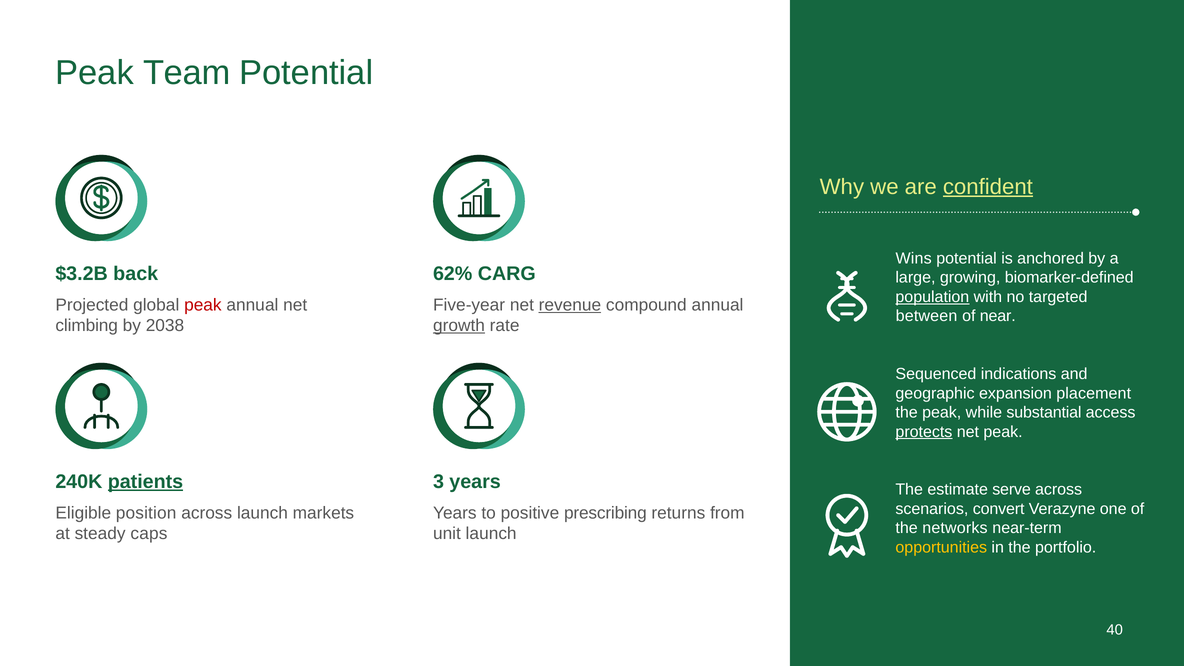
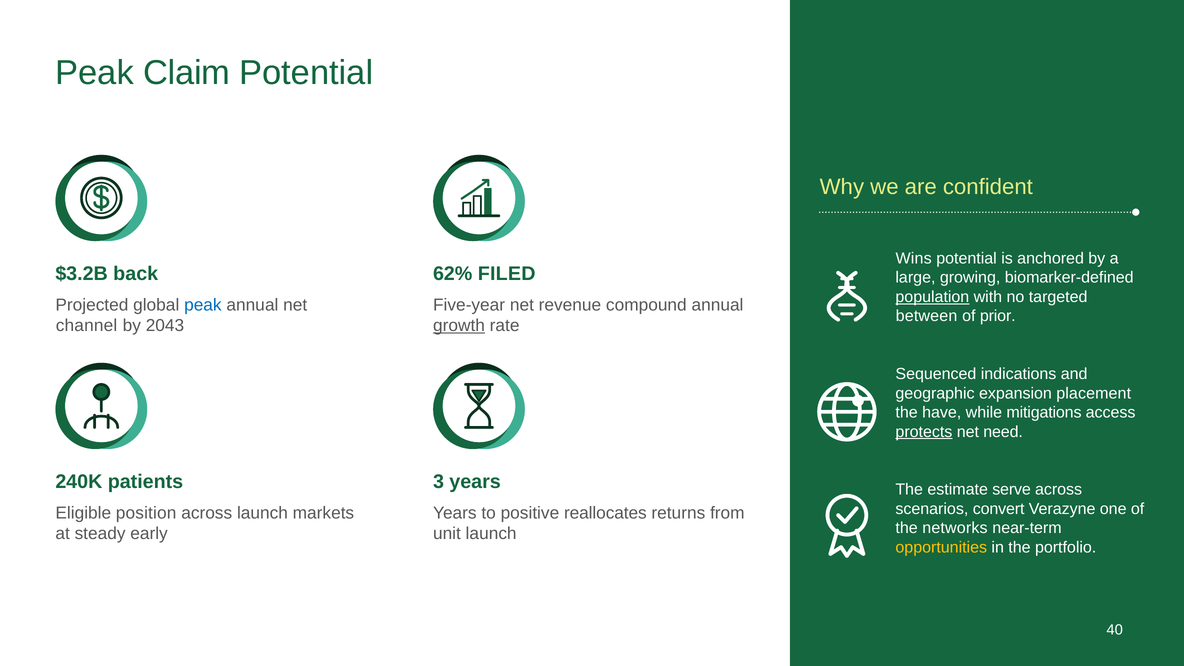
Team: Team -> Claim
confident underline: present -> none
CARG: CARG -> FILED
peak at (203, 305) colour: red -> blue
revenue underline: present -> none
near: near -> prior
climbing: climbing -> channel
2038: 2038 -> 2043
the peak: peak -> have
substantial: substantial -> mitigations
net peak: peak -> need
patients underline: present -> none
prescribing: prescribing -> reallocates
caps: caps -> early
